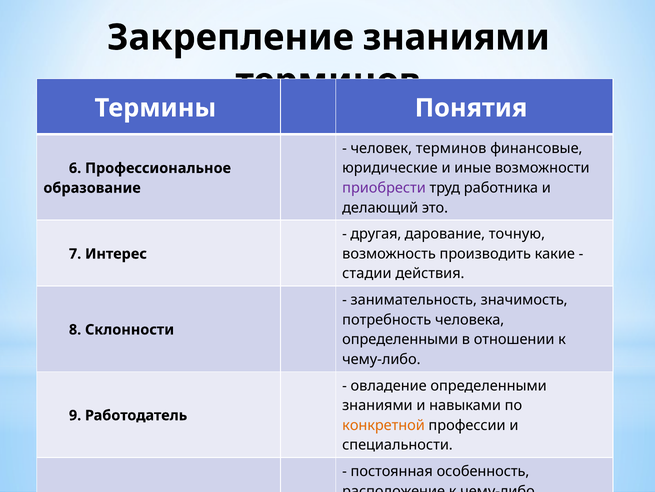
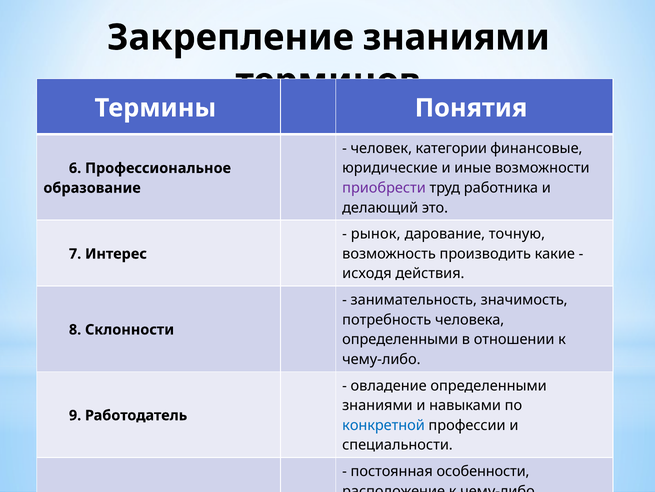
человек терминов: терминов -> категории
другая: другая -> рынок
стадии: стадии -> исходя
конкретной colour: orange -> blue
особенность: особенность -> особенности
